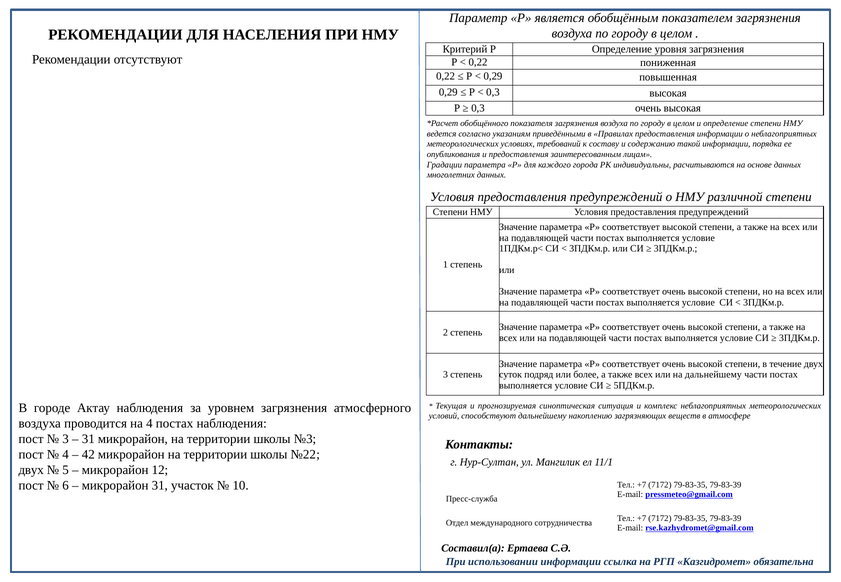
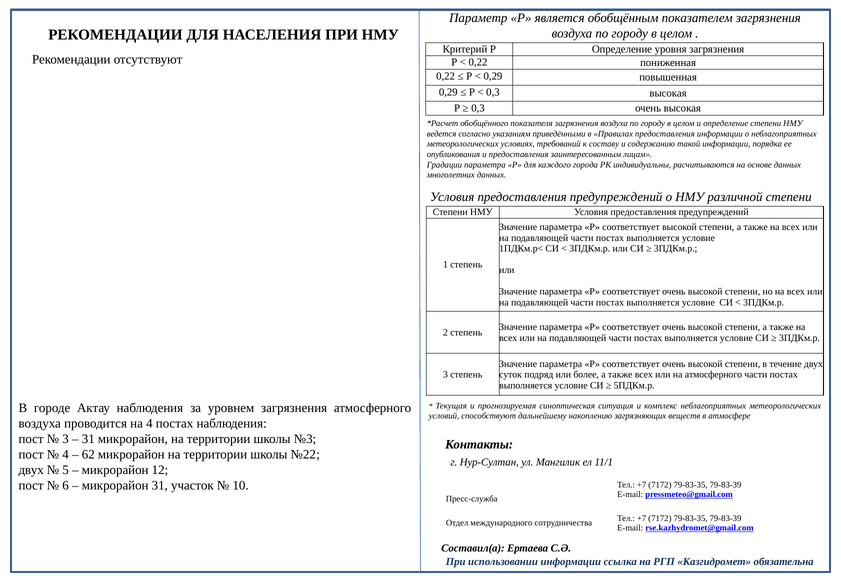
на дальнейшему: дальнейшему -> атмосферного
42: 42 -> 62
